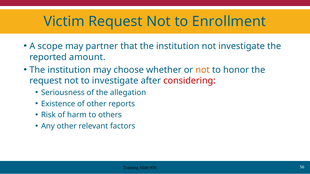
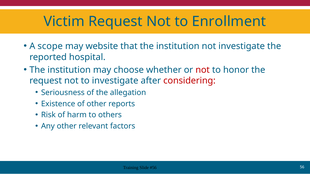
partner: partner -> website
amount: amount -> hospital
not at (203, 70) colour: orange -> red
